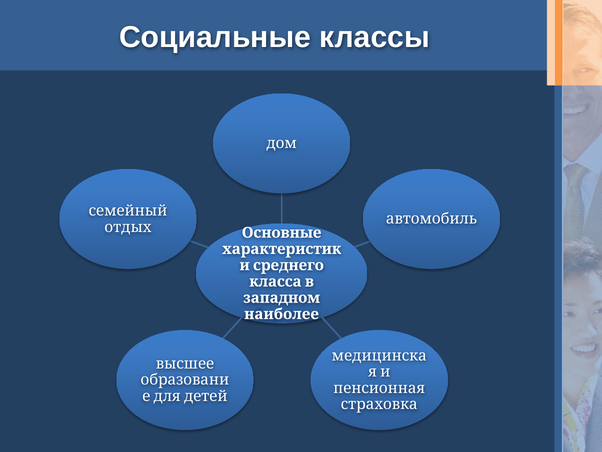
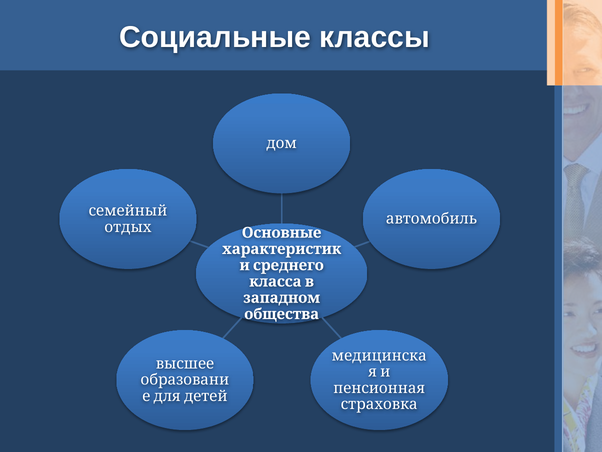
наиболее: наиболее -> общества
